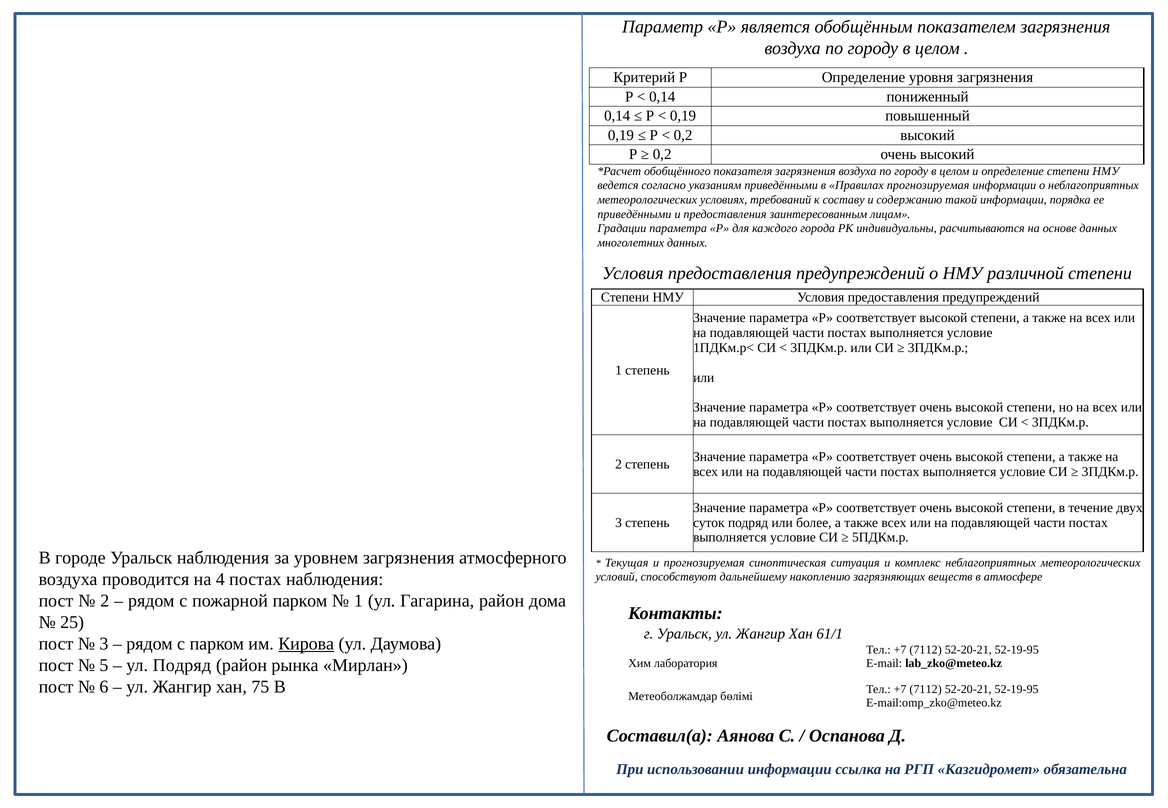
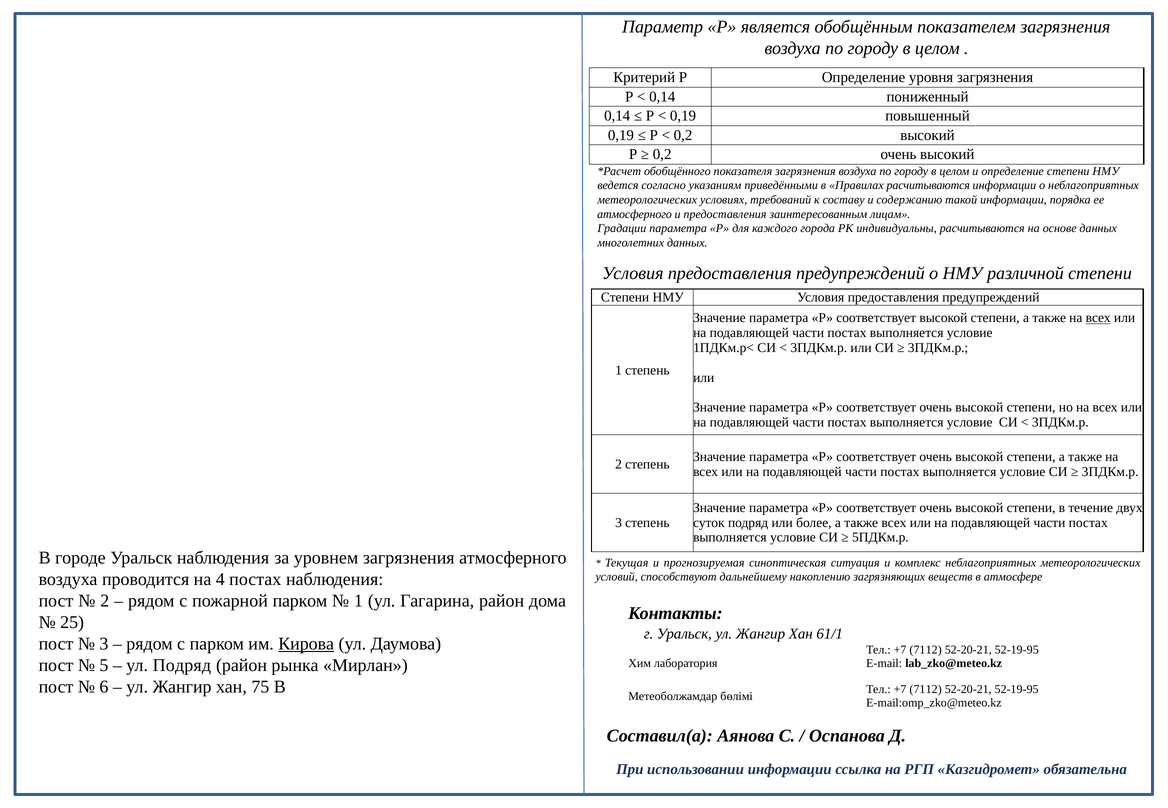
Правилах прогнозируемая: прогнозируемая -> расчитываются
приведёнными at (634, 214): приведёнными -> атмосферного
всех at (1098, 318) underline: none -> present
